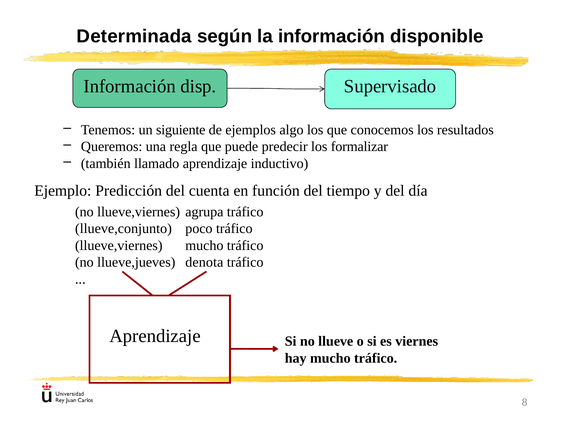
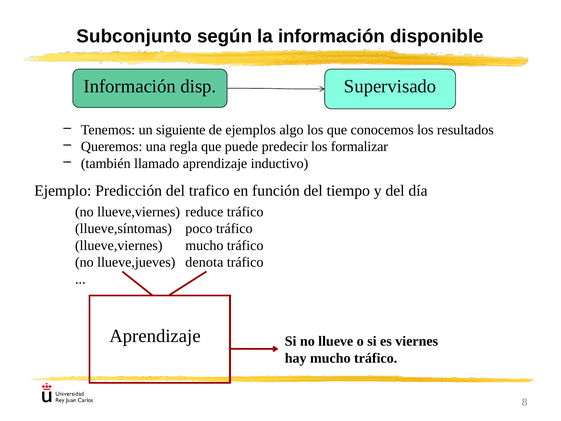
Determinada: Determinada -> Subconjunto
cuenta: cuenta -> trafico
agrupa: agrupa -> reduce
llueve,conjunto: llueve,conjunto -> llueve,síntomas
